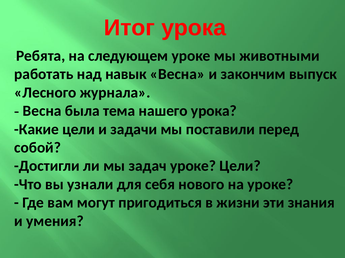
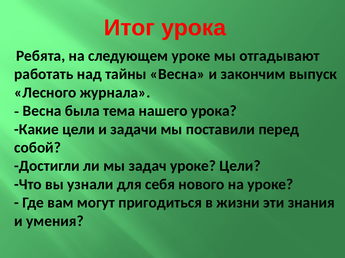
животными: животными -> отгадывают
навык: навык -> тайны
